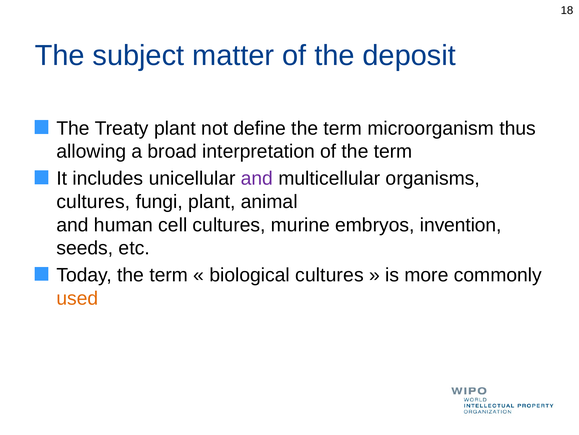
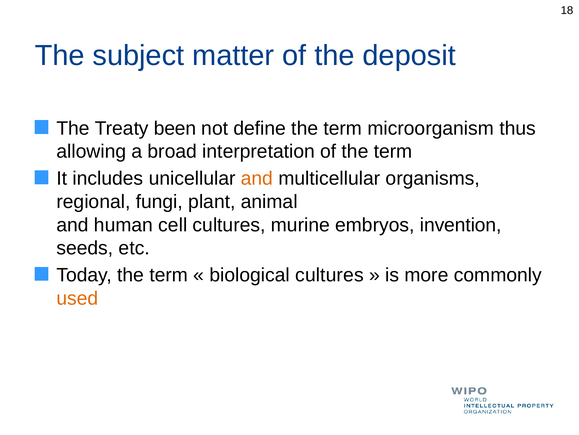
Treaty plant: plant -> been
and at (257, 178) colour: purple -> orange
cultures at (93, 201): cultures -> regional
